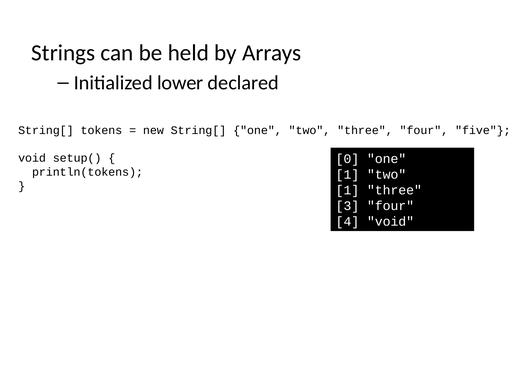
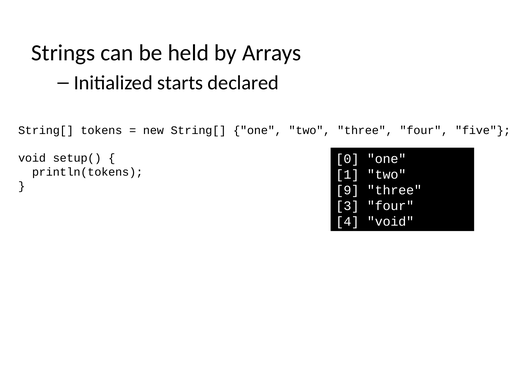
lower: lower -> starts
1 at (347, 191): 1 -> 9
